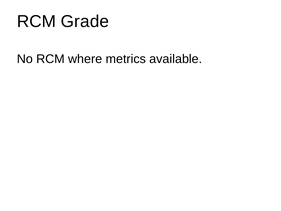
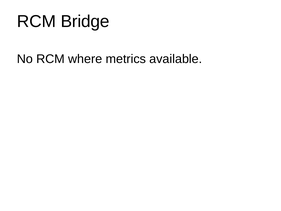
Grade: Grade -> Bridge
